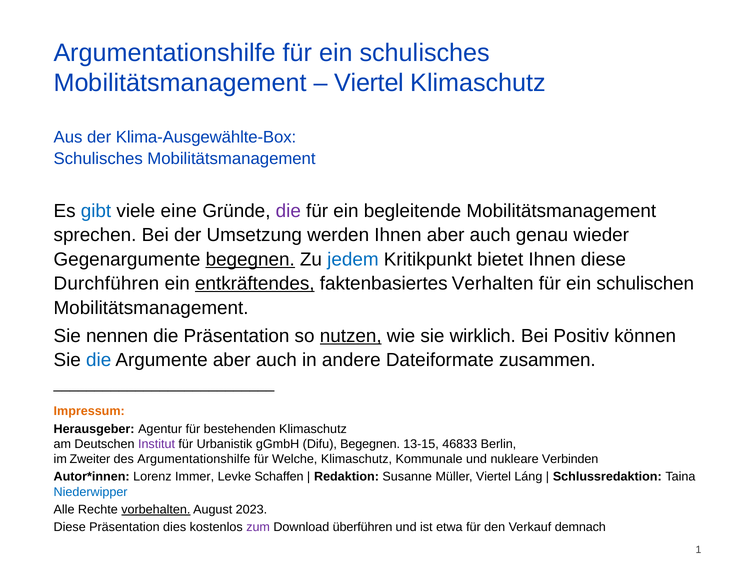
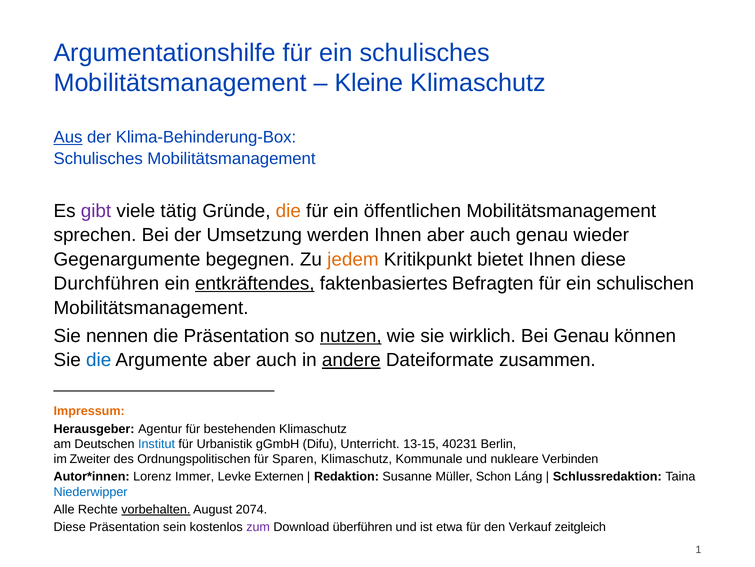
Viertel at (369, 83): Viertel -> Kleine
Aus underline: none -> present
Klima-Ausgewählte-Box: Klima-Ausgewählte-Box -> Klima-Behinderung-Box
gibt colour: blue -> purple
eine: eine -> tätig
die at (288, 210) colour: purple -> orange
begleitende: begleitende -> öffentlichen
begegnen at (250, 259) underline: present -> none
jedem colour: blue -> orange
Verhalten: Verhalten -> Befragten
Bei Positiv: Positiv -> Genau
andere underline: none -> present
Institut colour: purple -> blue
Difu Begegnen: Begegnen -> Unterricht
46833: 46833 -> 40231
des Argumentationshilfe: Argumentationshilfe -> Ordnungspolitischen
Welche: Welche -> Sparen
Schaffen: Schaffen -> Externen
Müller Viertel: Viertel -> Schon
2023: 2023 -> 2074
dies: dies -> sein
demnach: demnach -> zeitgleich
